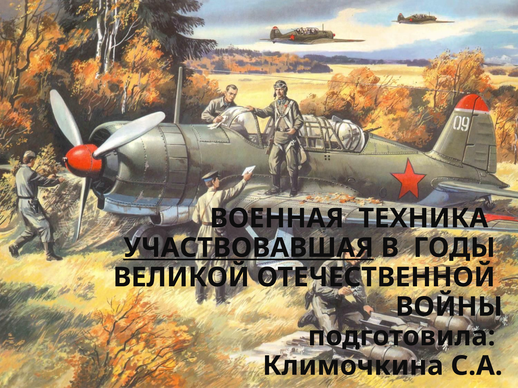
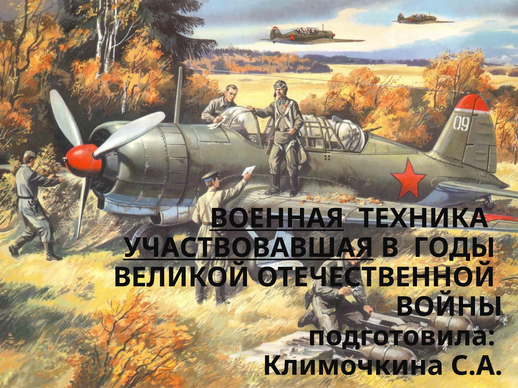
ВОЕННАЯ underline: none -> present
